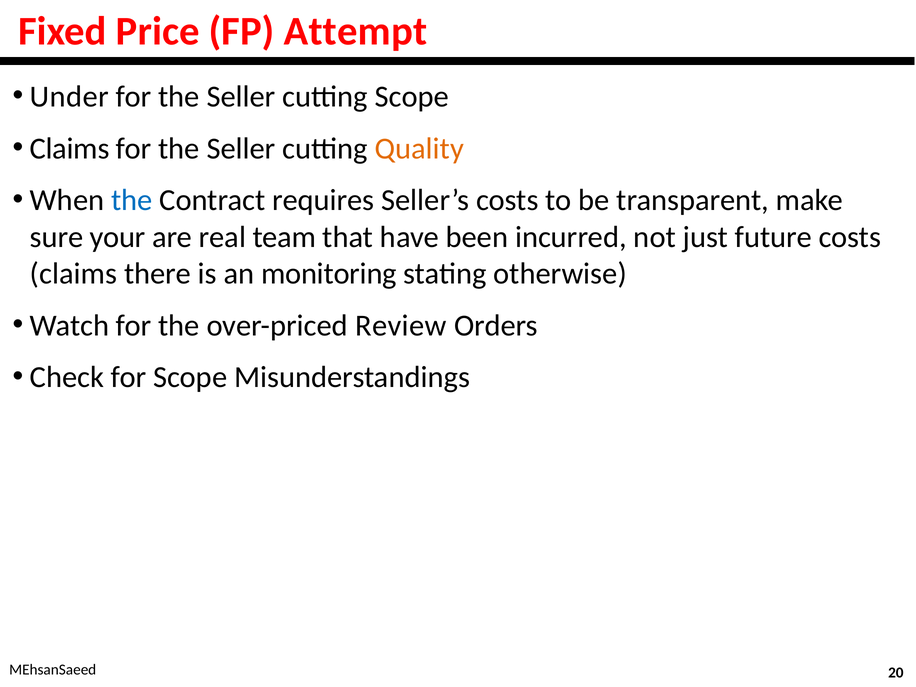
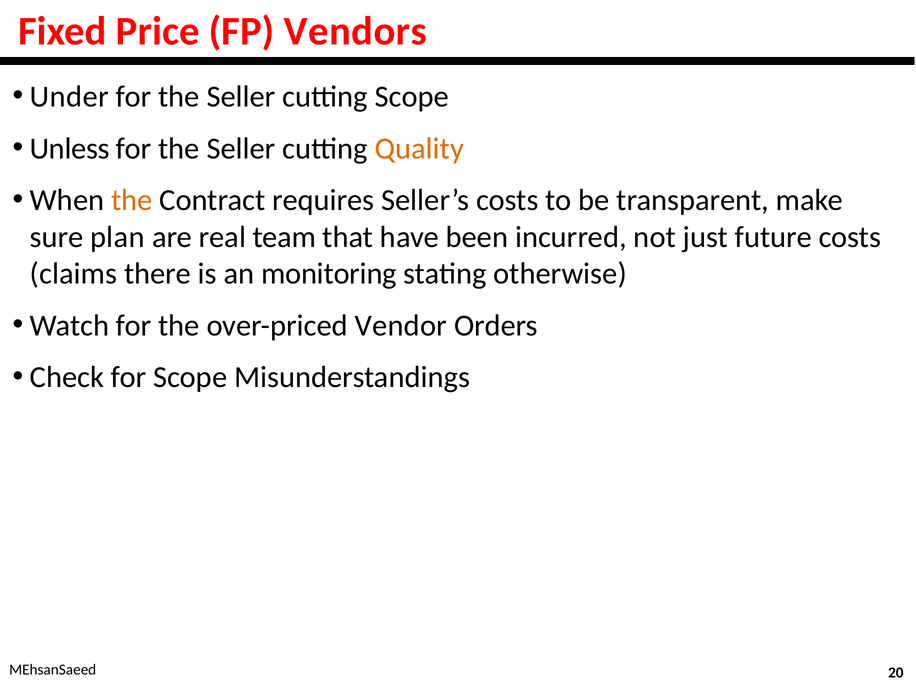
Attempt: Attempt -> Vendors
Claims at (70, 148): Claims -> Unless
the at (132, 200) colour: blue -> orange
your: your -> plan
Review: Review -> Vendor
